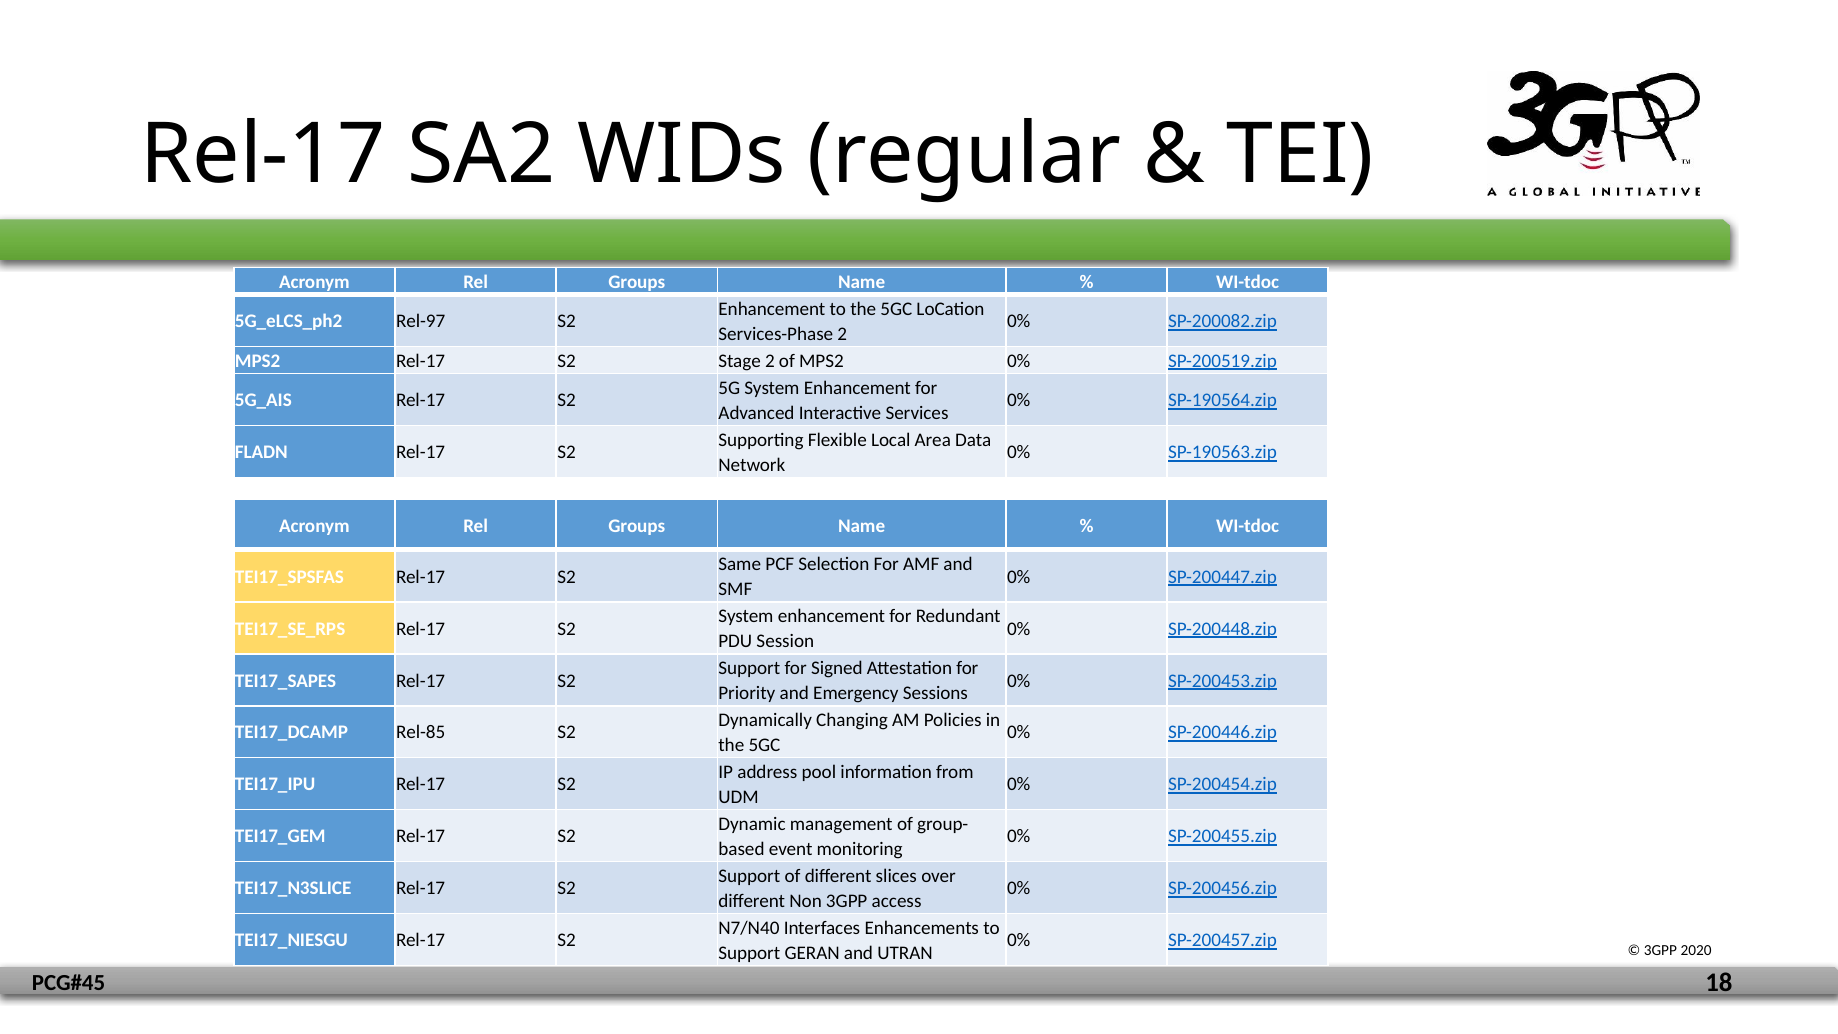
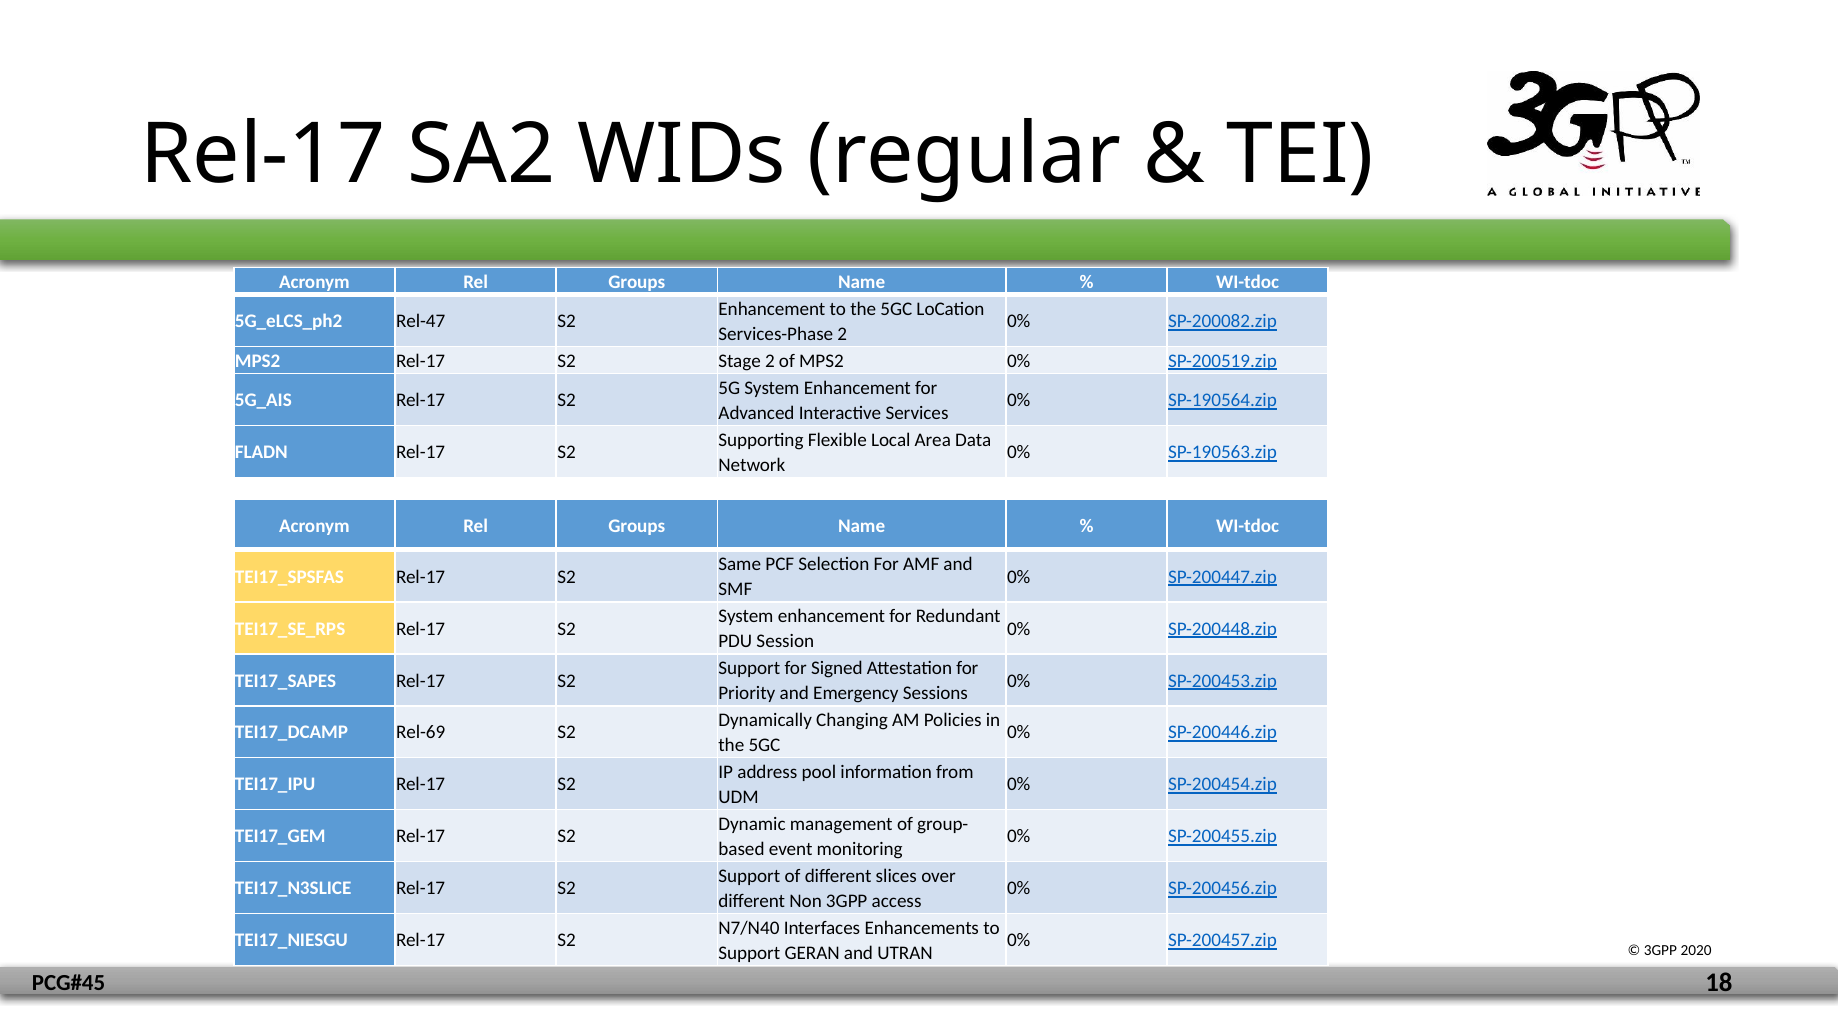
Rel-97: Rel-97 -> Rel-47
Rel-85: Rel-85 -> Rel-69
